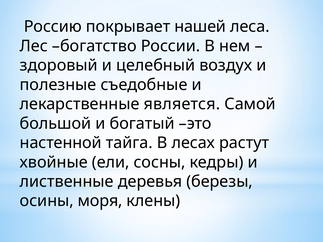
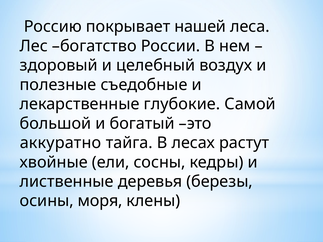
является: является -> глубокие
настенной: настенной -> аккуратно
